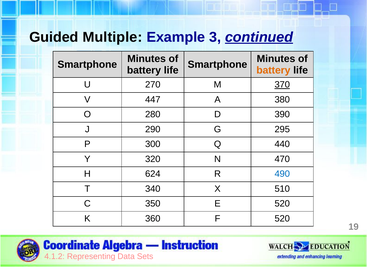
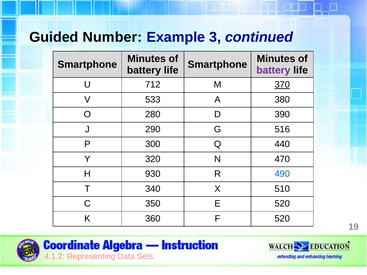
Multiple: Multiple -> Number
continued underline: present -> none
battery at (273, 70) colour: orange -> purple
270: 270 -> 712
447: 447 -> 533
295: 295 -> 516
624: 624 -> 930
